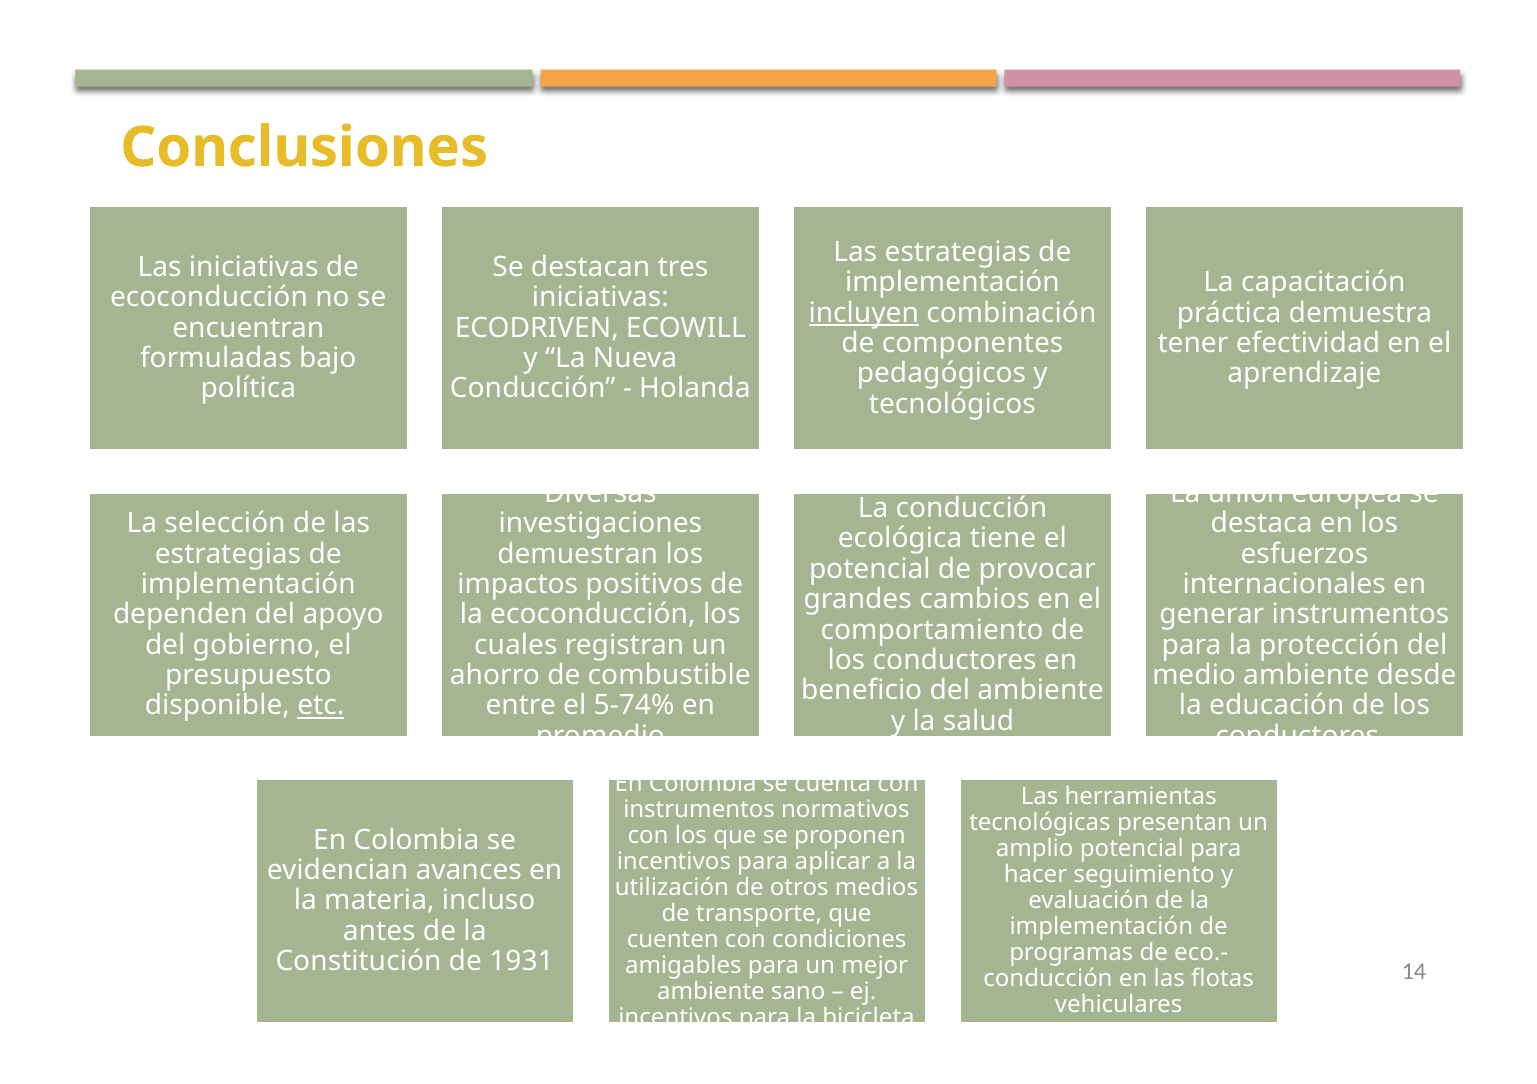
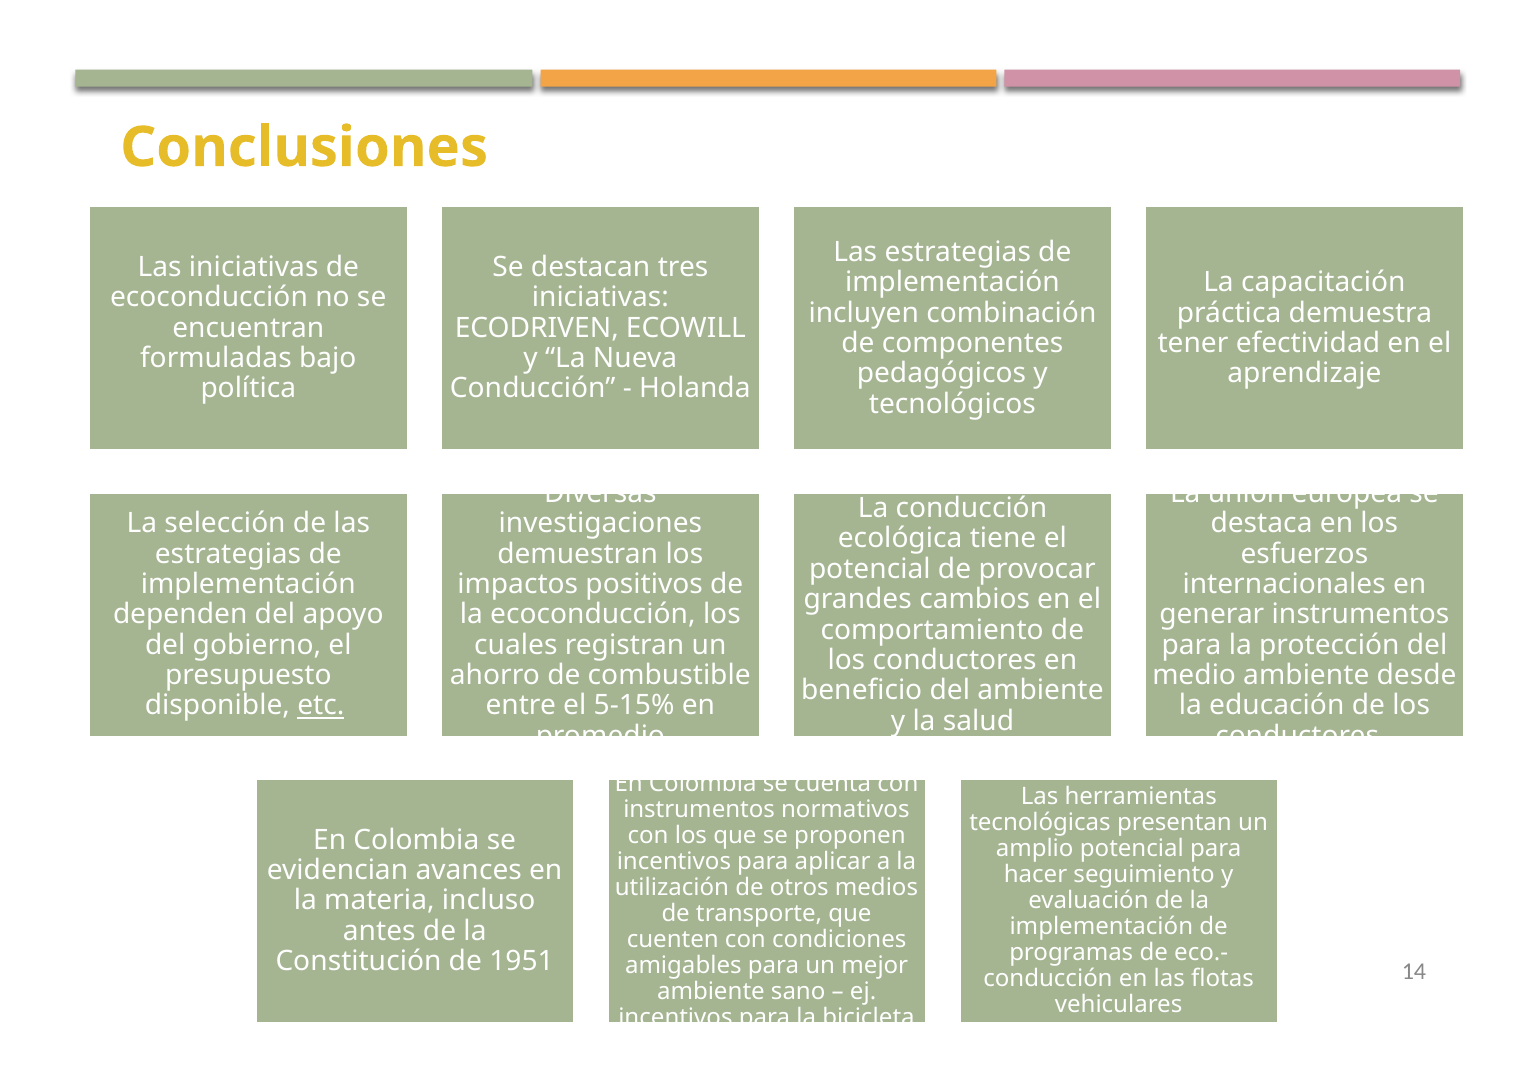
incluyen underline: present -> none
5-74%: 5-74% -> 5-15%
1931: 1931 -> 1951
